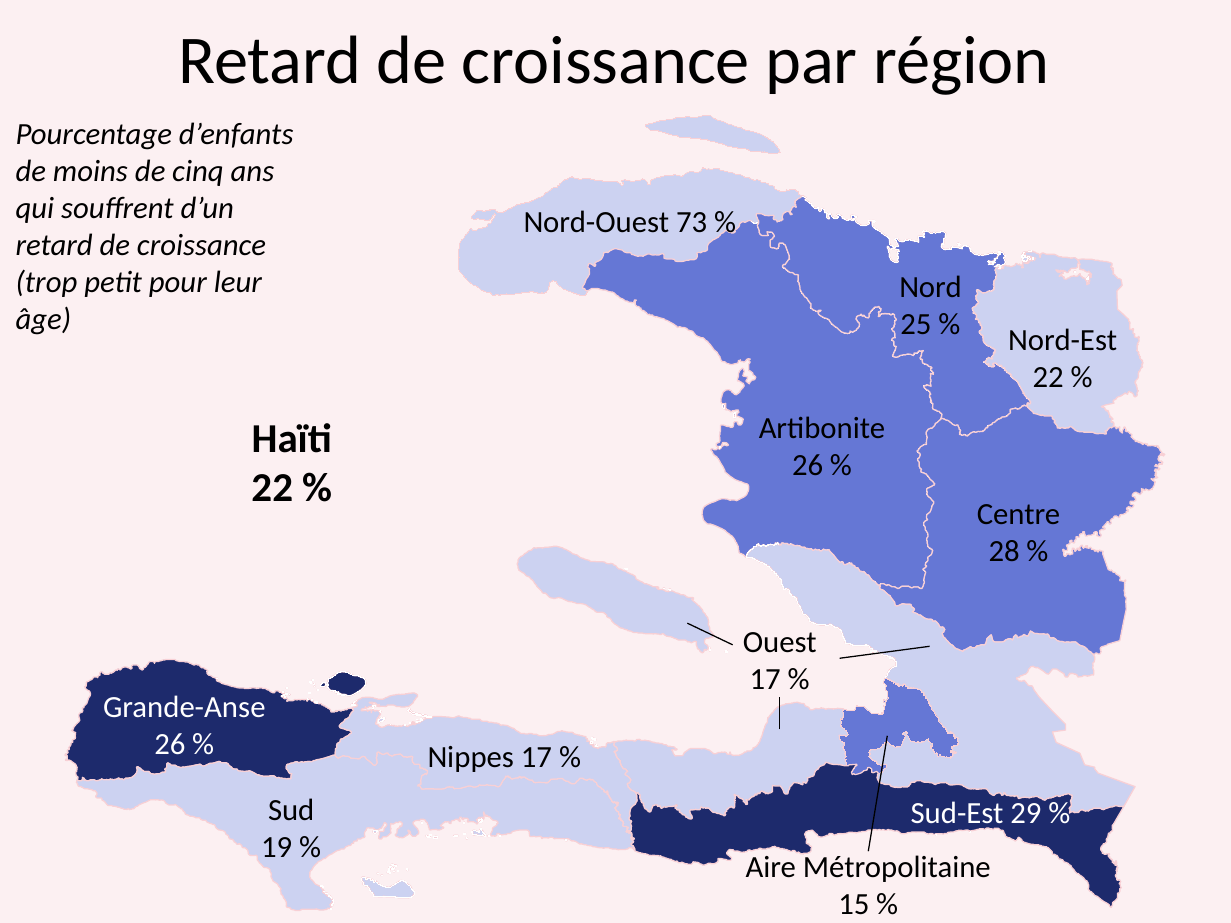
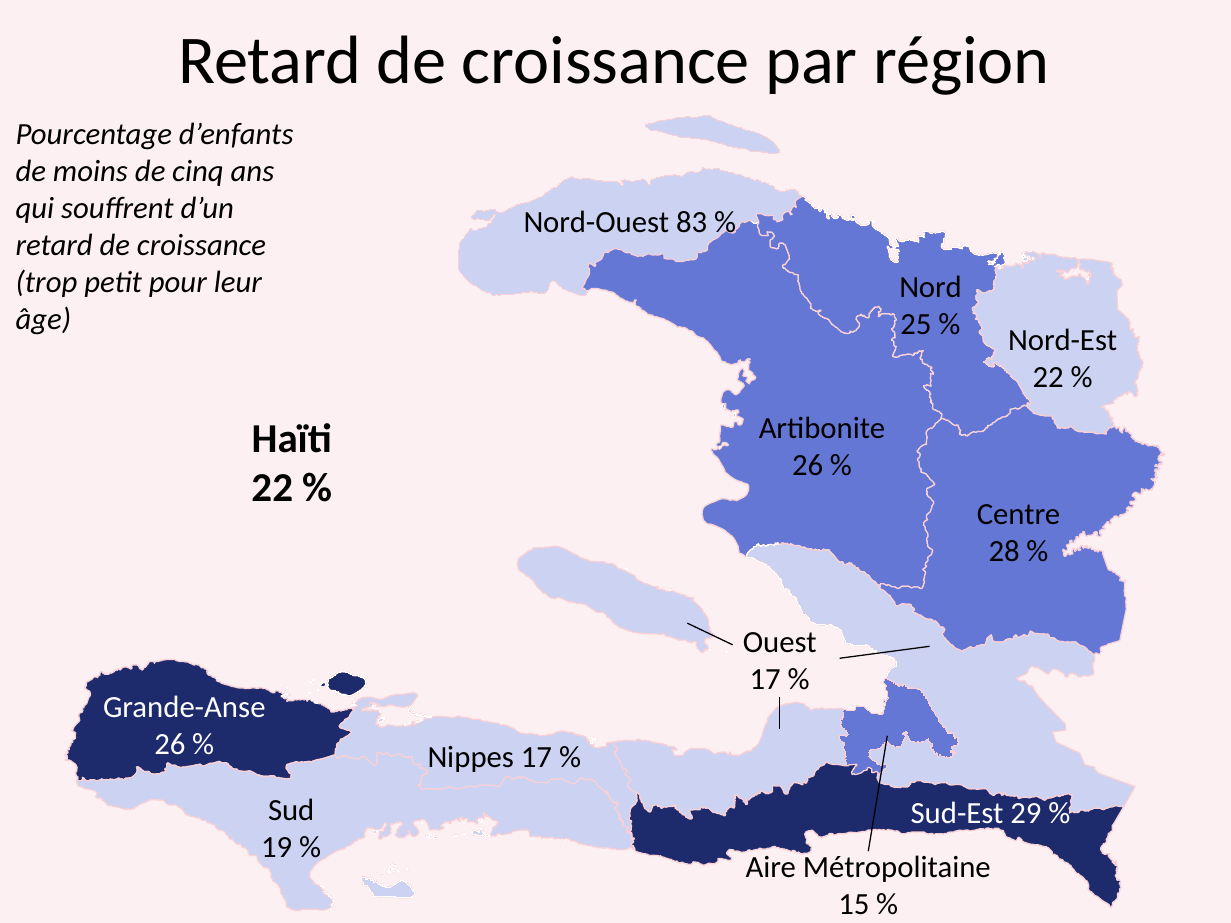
73: 73 -> 83
